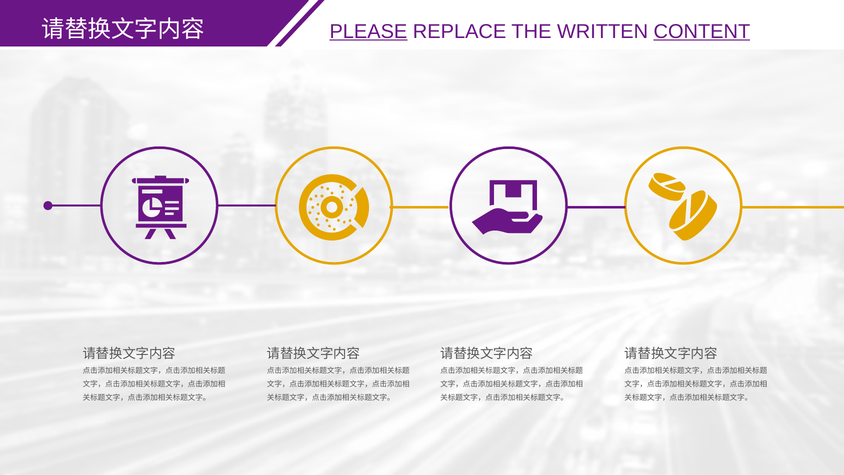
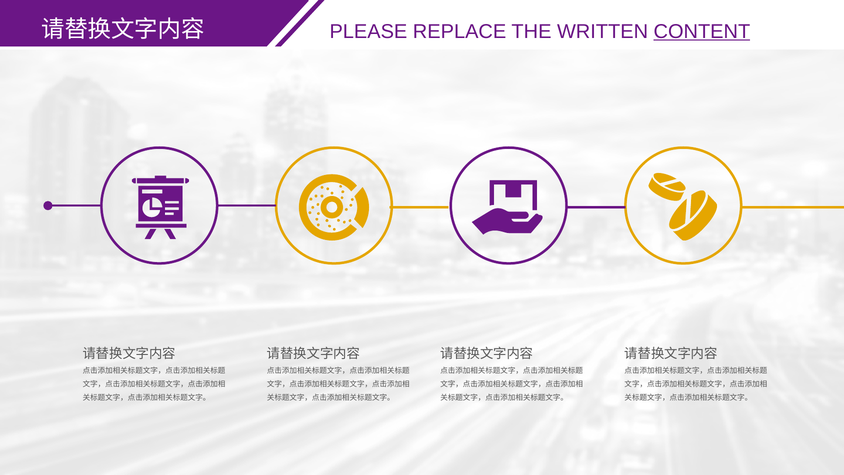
PLEASE underline: present -> none
